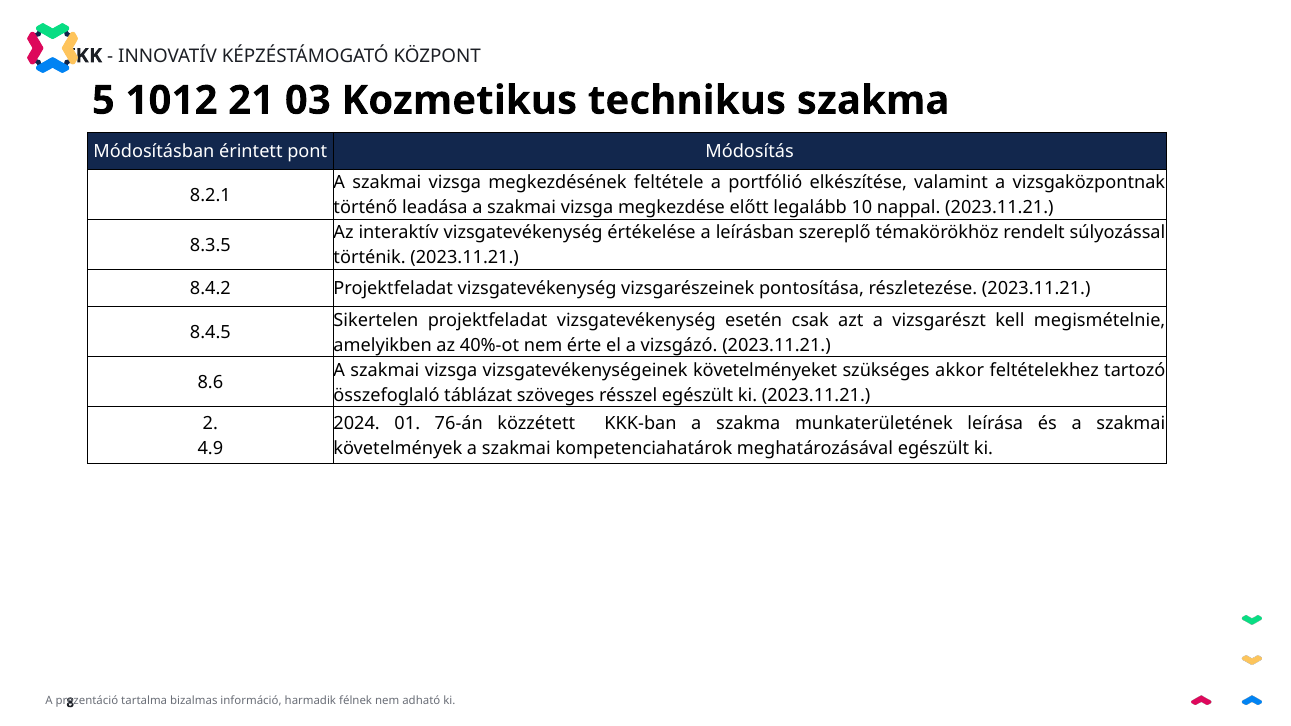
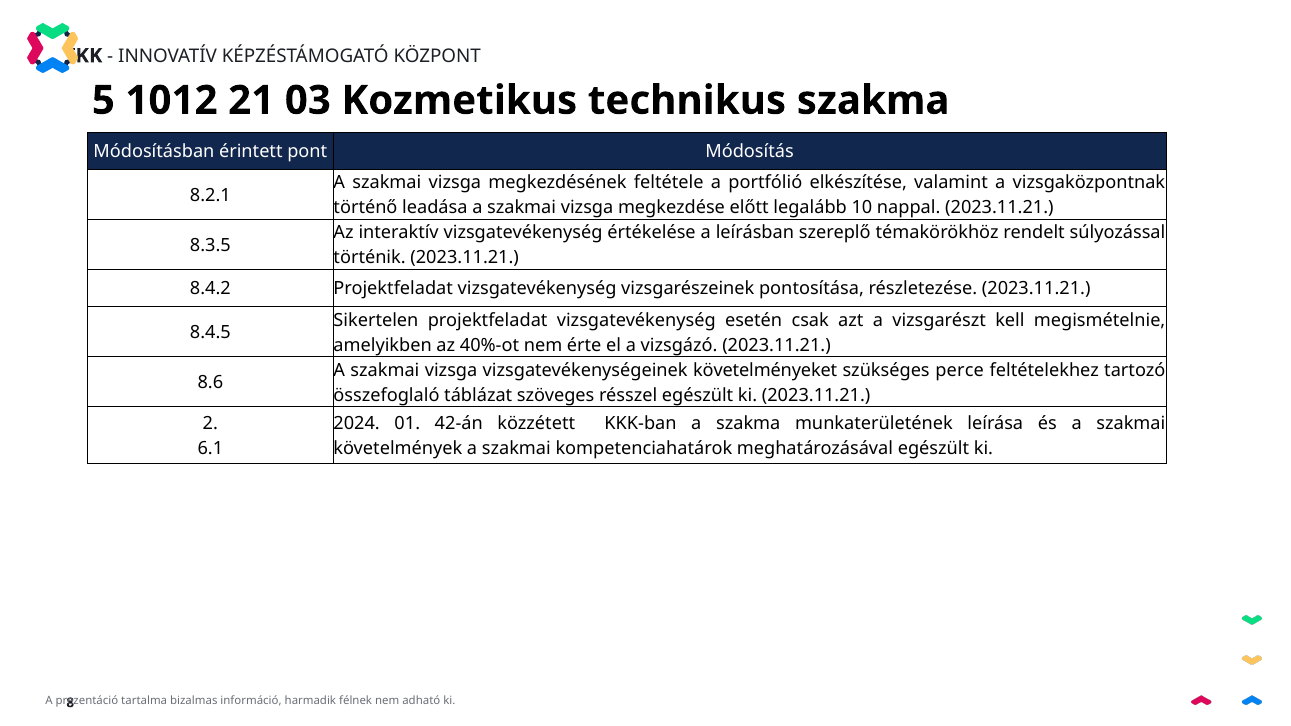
akkor: akkor -> perce
76-án: 76-án -> 42-án
4.9: 4.9 -> 6.1
